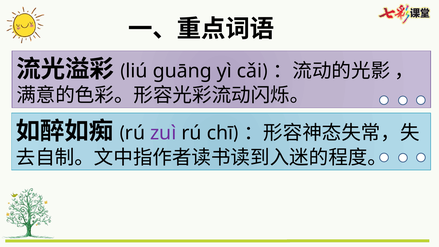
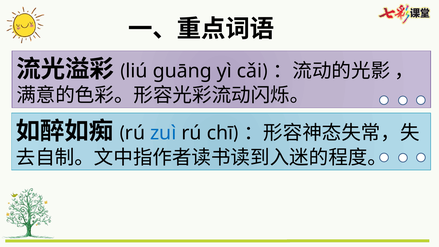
zuì colour: purple -> blue
